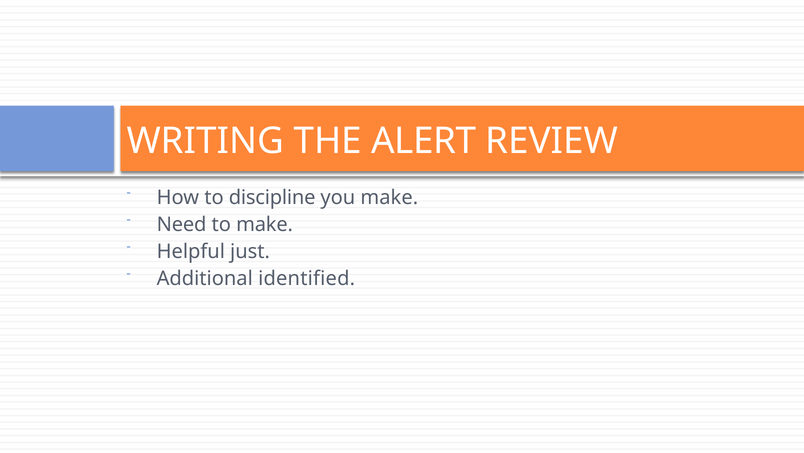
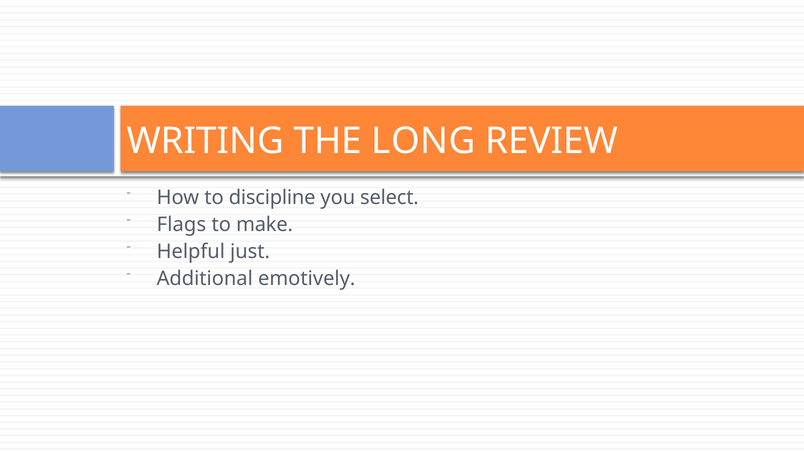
ALERT: ALERT -> LONG
you make: make -> select
Need: Need -> Flags
identified: identified -> emotively
